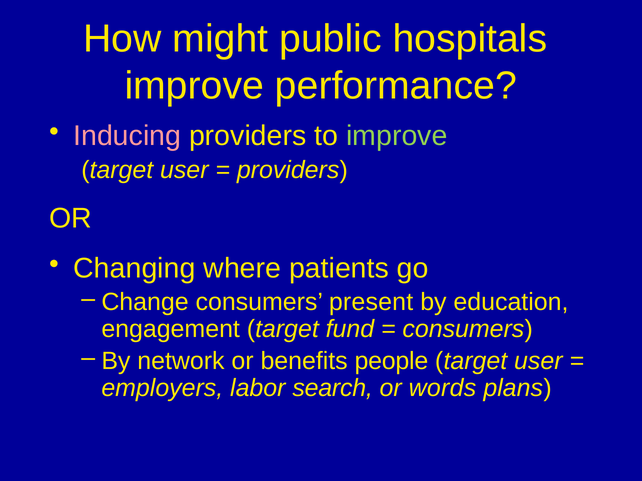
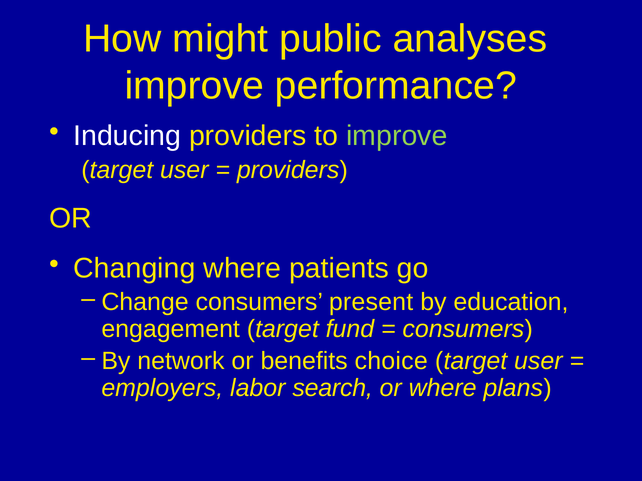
hospitals: hospitals -> analyses
Inducing colour: pink -> white
people: people -> choice
or words: words -> where
